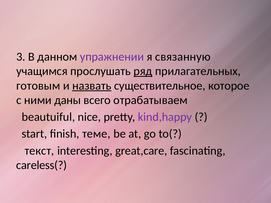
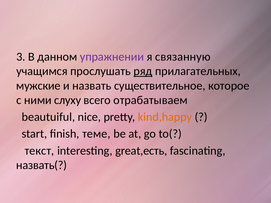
готовым: готовым -> мужские
назвать underline: present -> none
даны: даны -> слуху
kind,happy colour: purple -> orange
great,care: great,care -> great,есть
careless(: careless( -> назвать(
